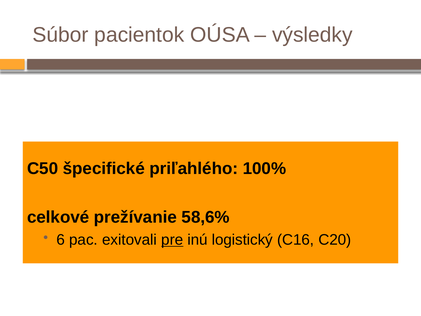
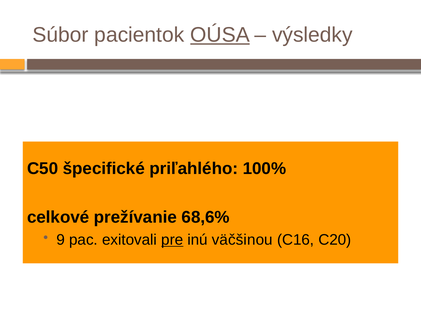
OÚSA underline: none -> present
58,6%: 58,6% -> 68,6%
6: 6 -> 9
logistický: logistický -> väčšinou
